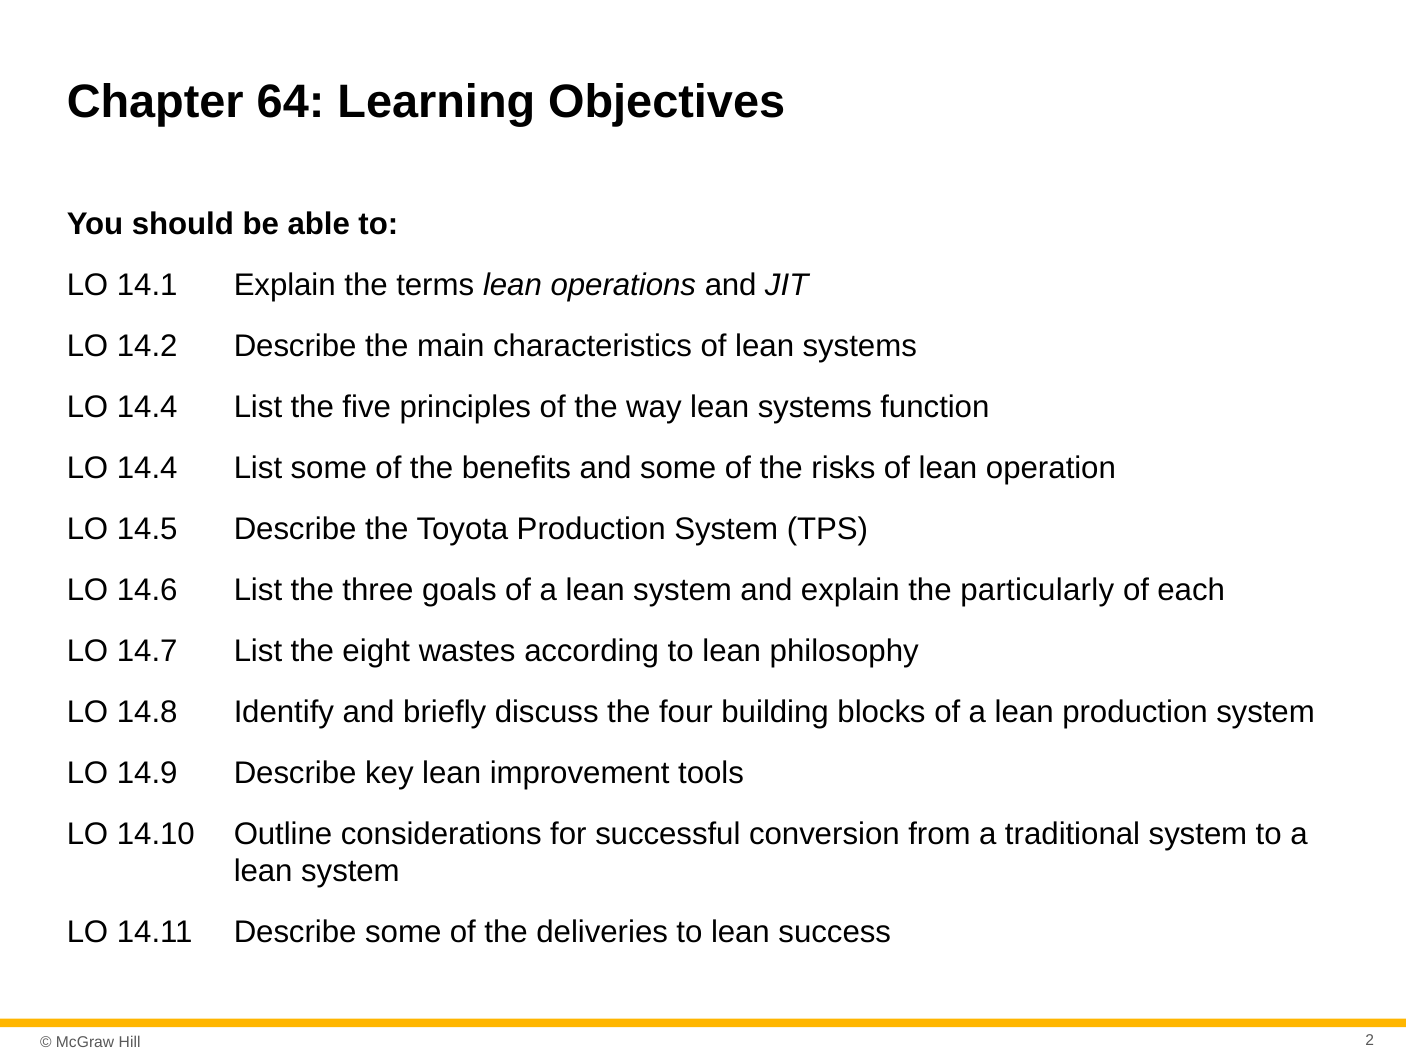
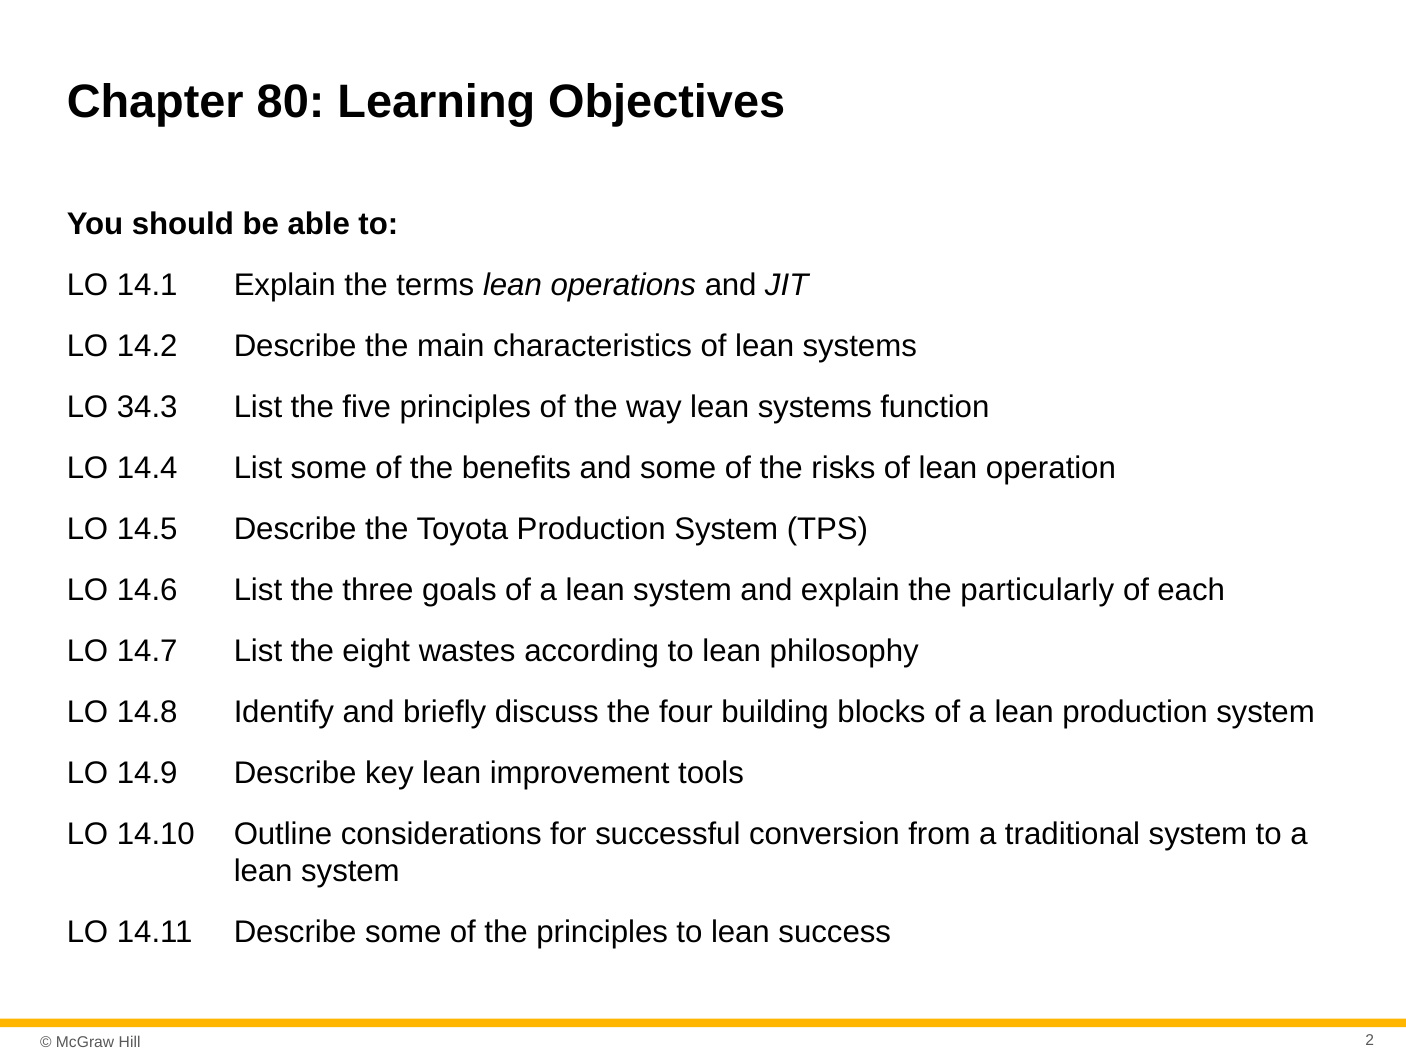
64: 64 -> 80
14.4 at (147, 407): 14.4 -> 34.3
the deliveries: deliveries -> principles
